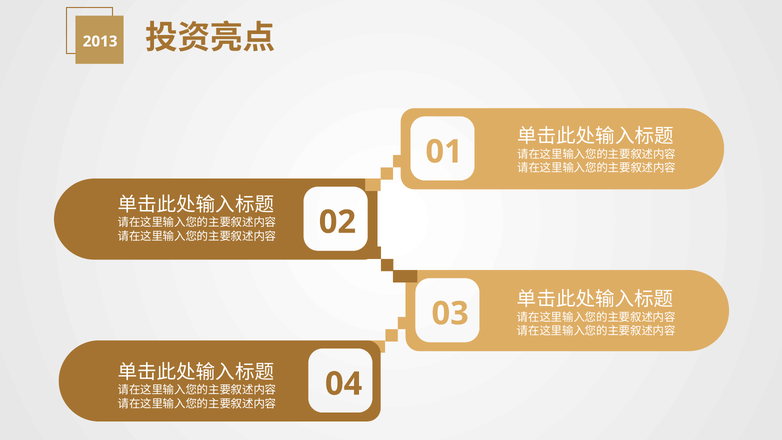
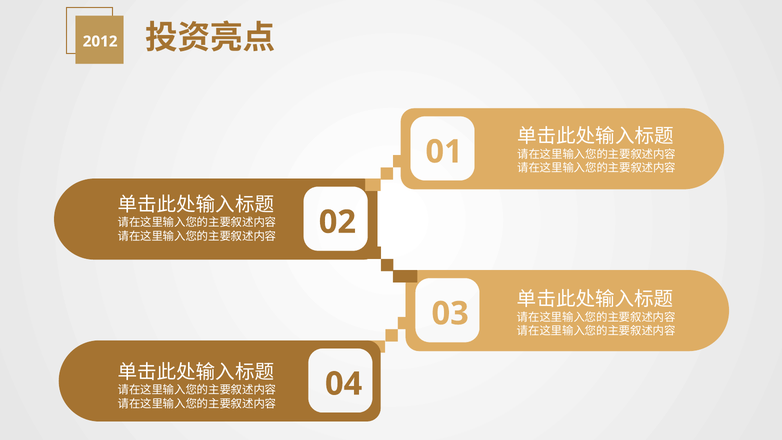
2013: 2013 -> 2012
